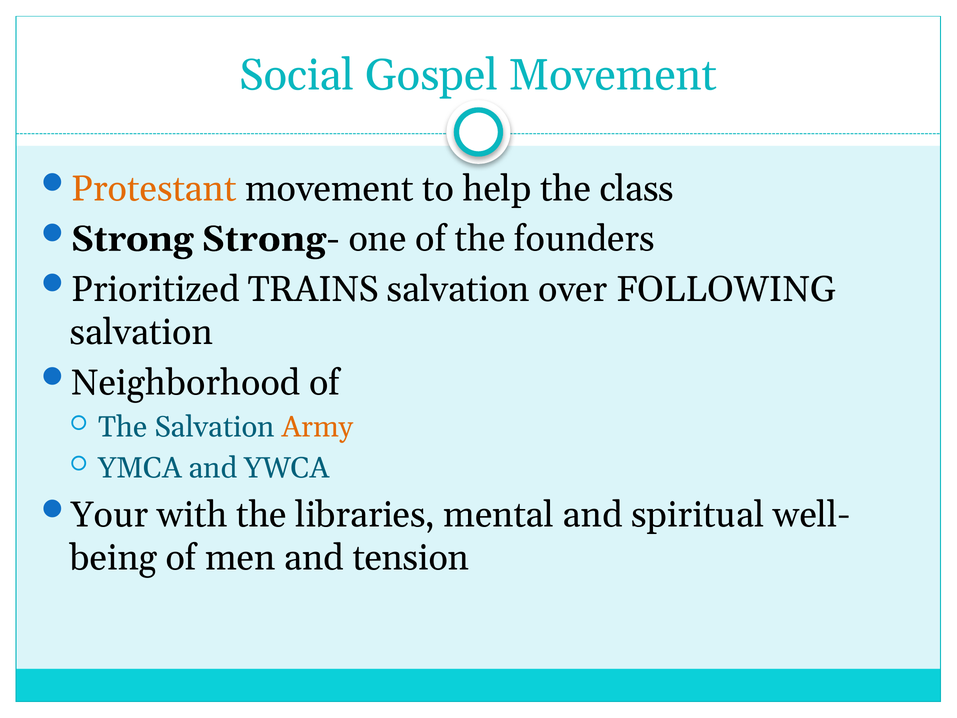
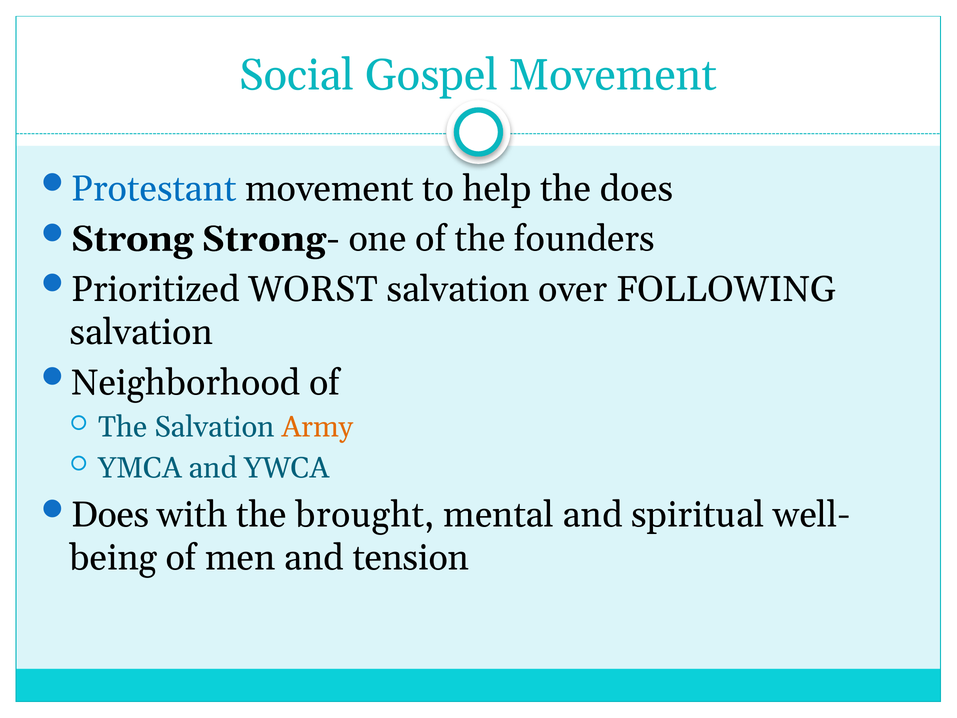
Protestant colour: orange -> blue
the class: class -> does
TRAINS: TRAINS -> WORST
Your at (110, 515): Your -> Does
libraries: libraries -> brought
